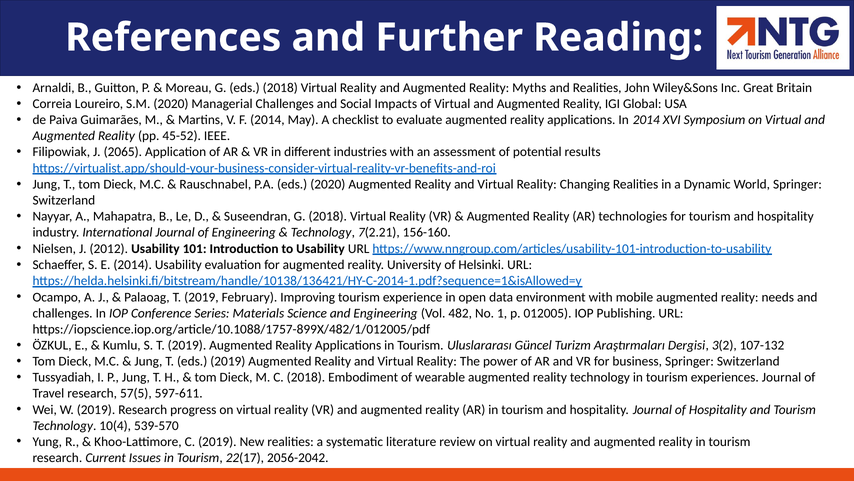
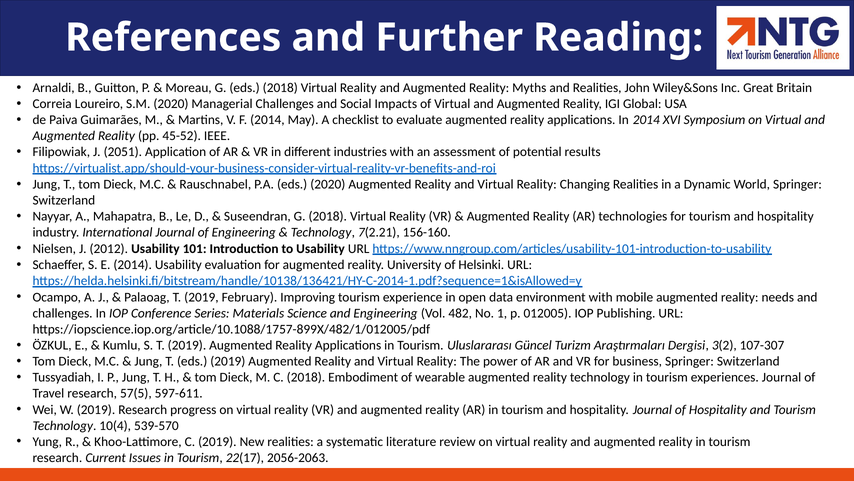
2065: 2065 -> 2051
107-132: 107-132 -> 107-307
2056-2042: 2056-2042 -> 2056-2063
